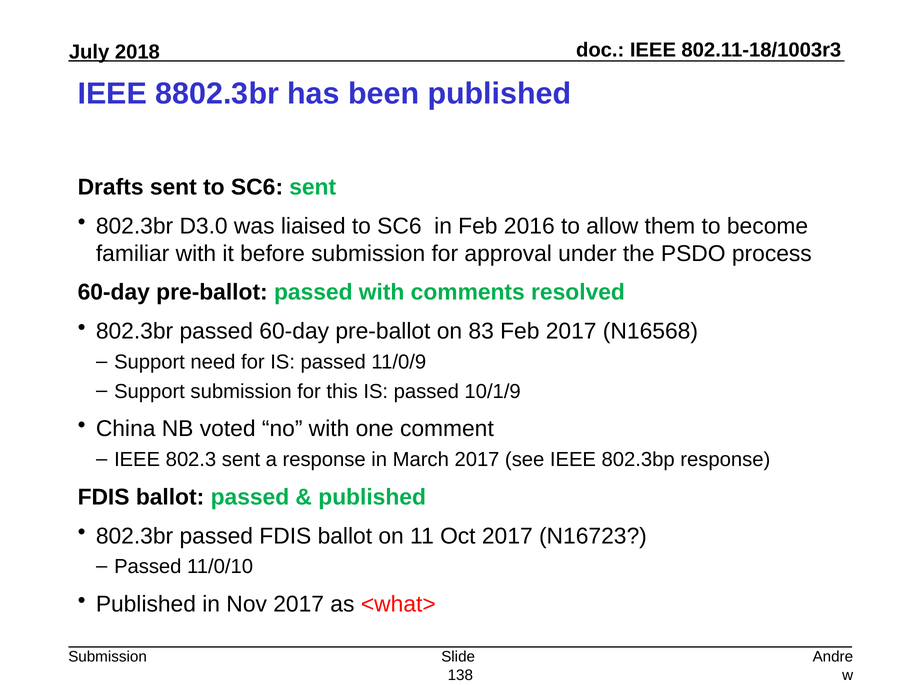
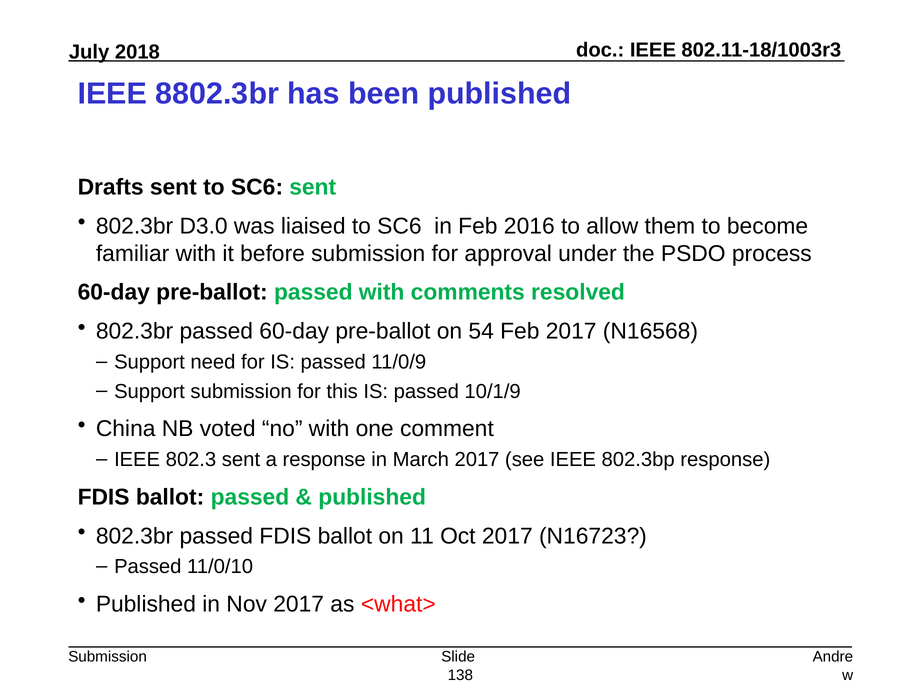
83: 83 -> 54
